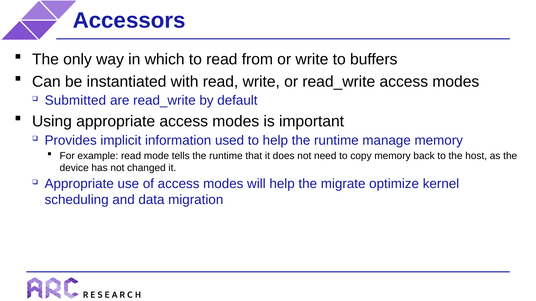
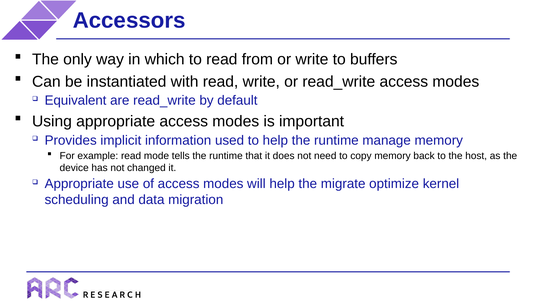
Submitted: Submitted -> Equivalent
